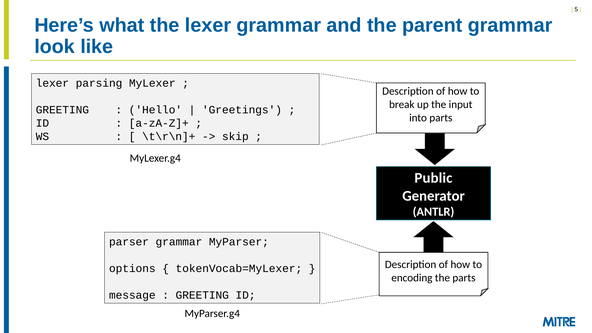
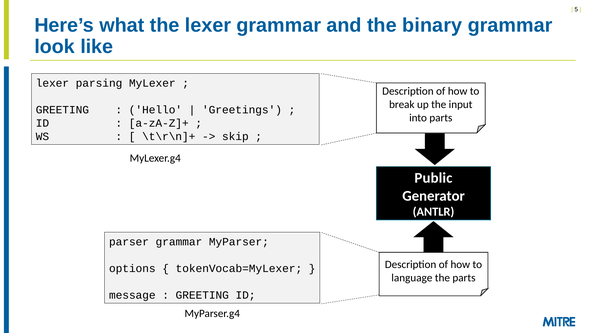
parent: parent -> binary
encoding: encoding -> language
